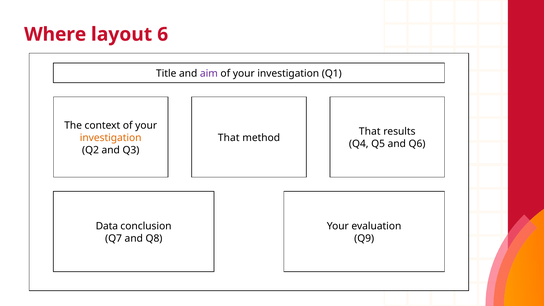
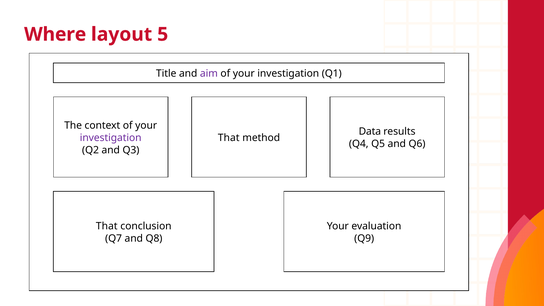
6: 6 -> 5
That at (370, 132): That -> Data
investigation at (111, 138) colour: orange -> purple
Data at (107, 226): Data -> That
